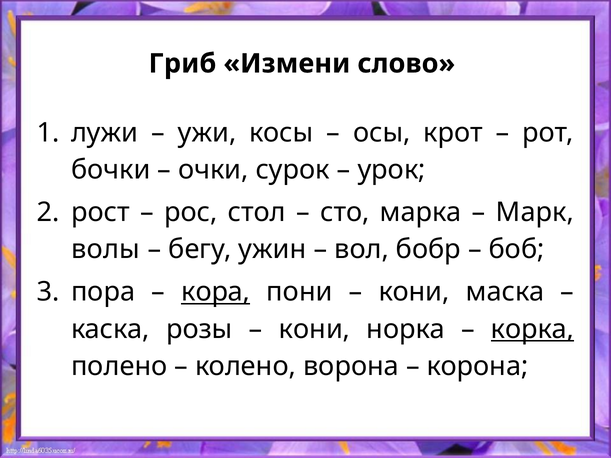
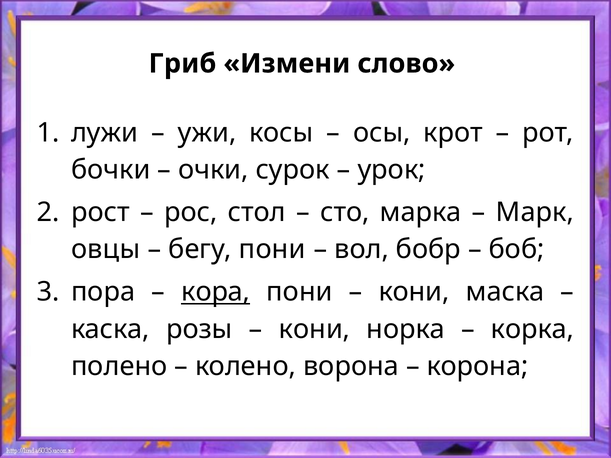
волы: волы -> овцы
бегу ужин: ужин -> пони
корка underline: present -> none
